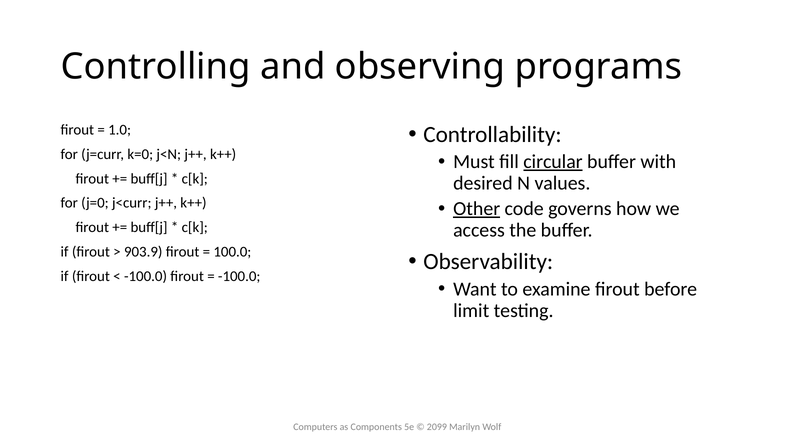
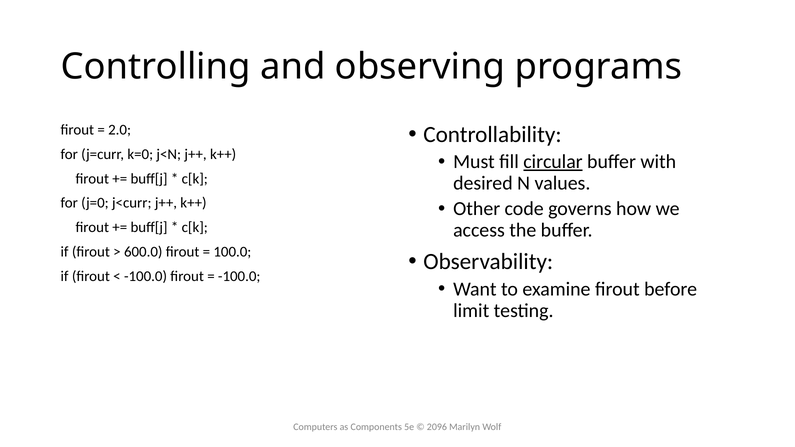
1.0: 1.0 -> 2.0
Other underline: present -> none
903.9: 903.9 -> 600.0
2099: 2099 -> 2096
